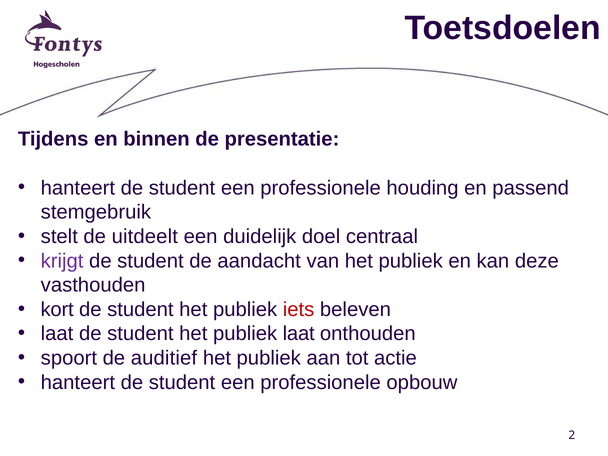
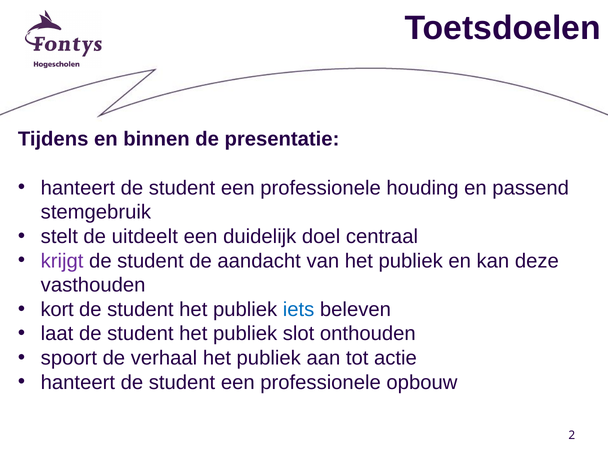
iets colour: red -> blue
publiek laat: laat -> slot
auditief: auditief -> verhaal
